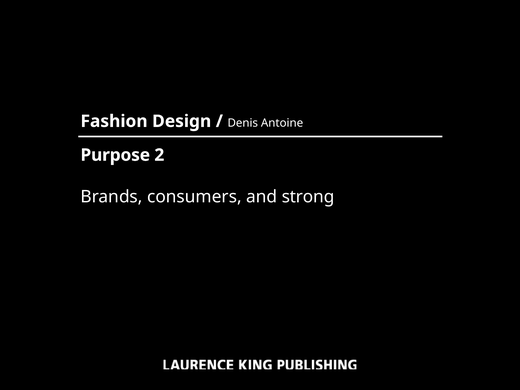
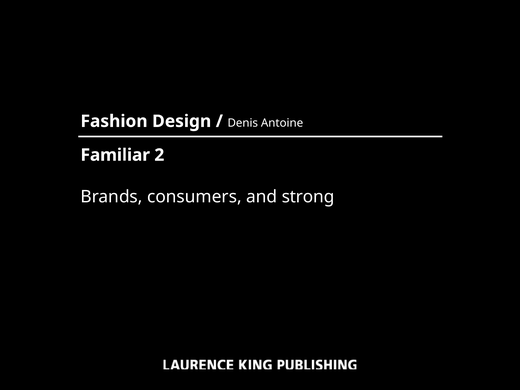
Purpose: Purpose -> Familiar
